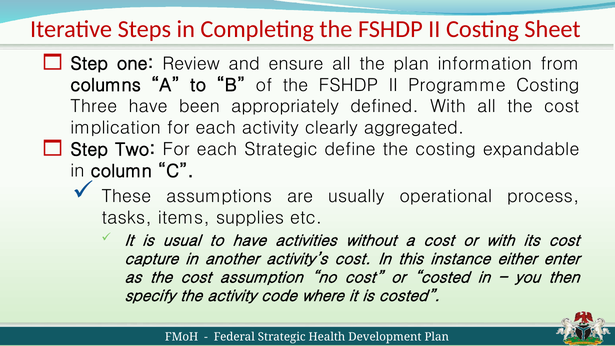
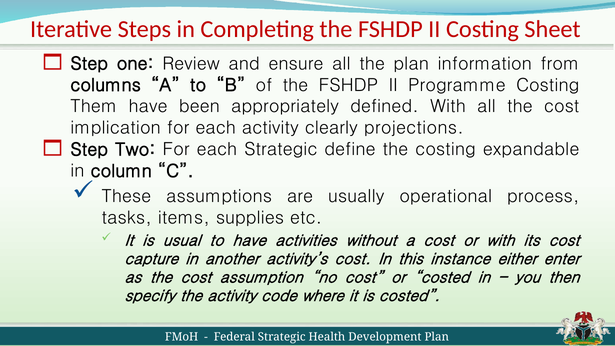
Three: Three -> Them
aggregated: aggregated -> projections
